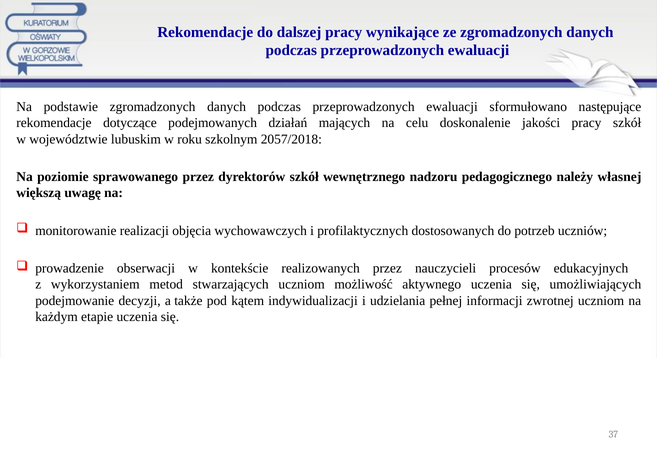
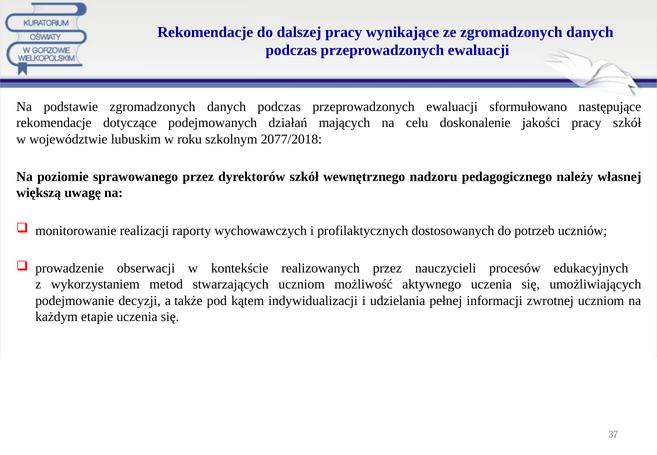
2057/2018: 2057/2018 -> 2077/2018
objęcia: objęcia -> raporty
